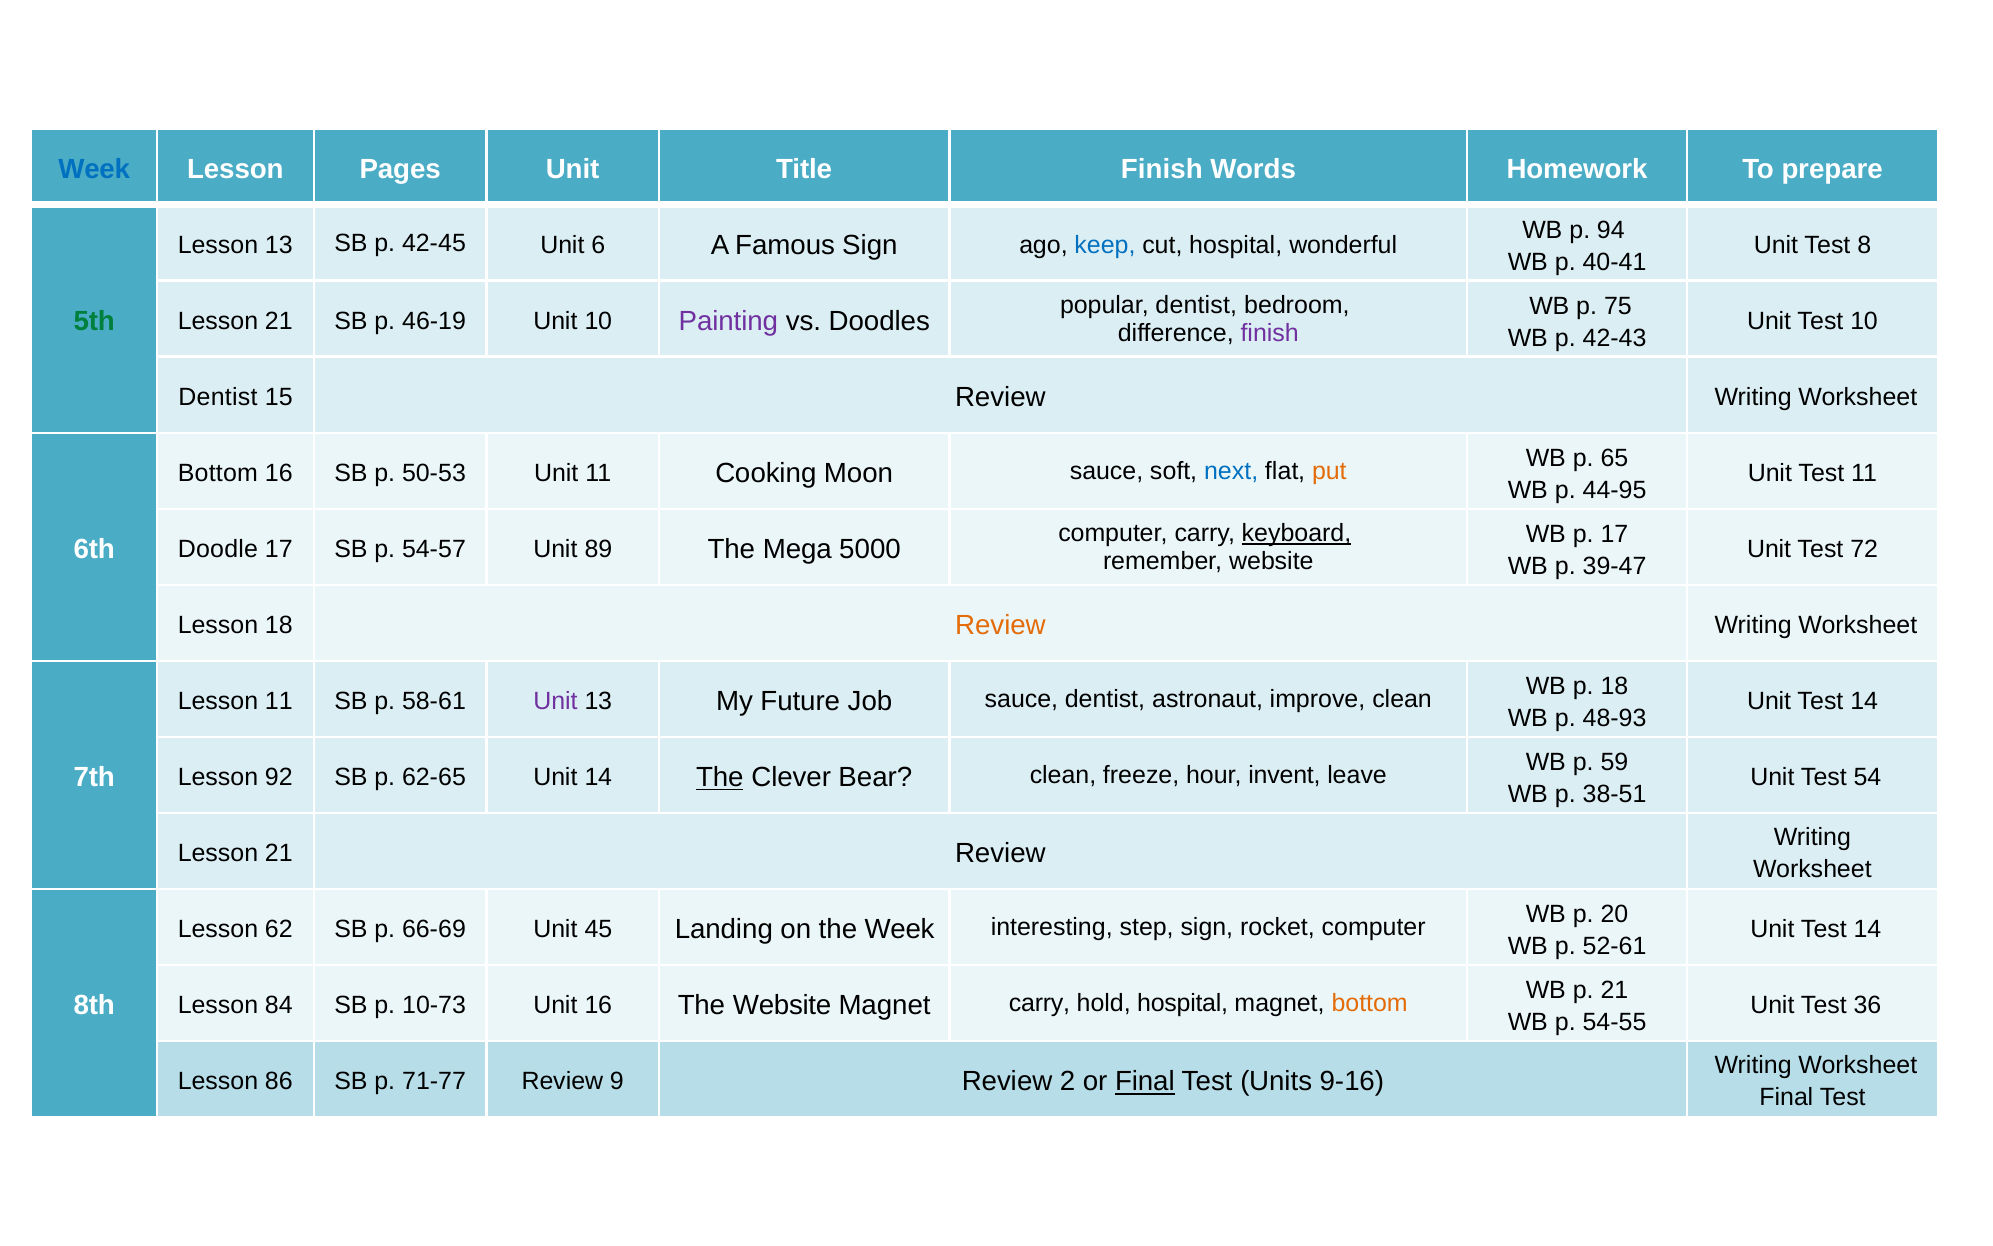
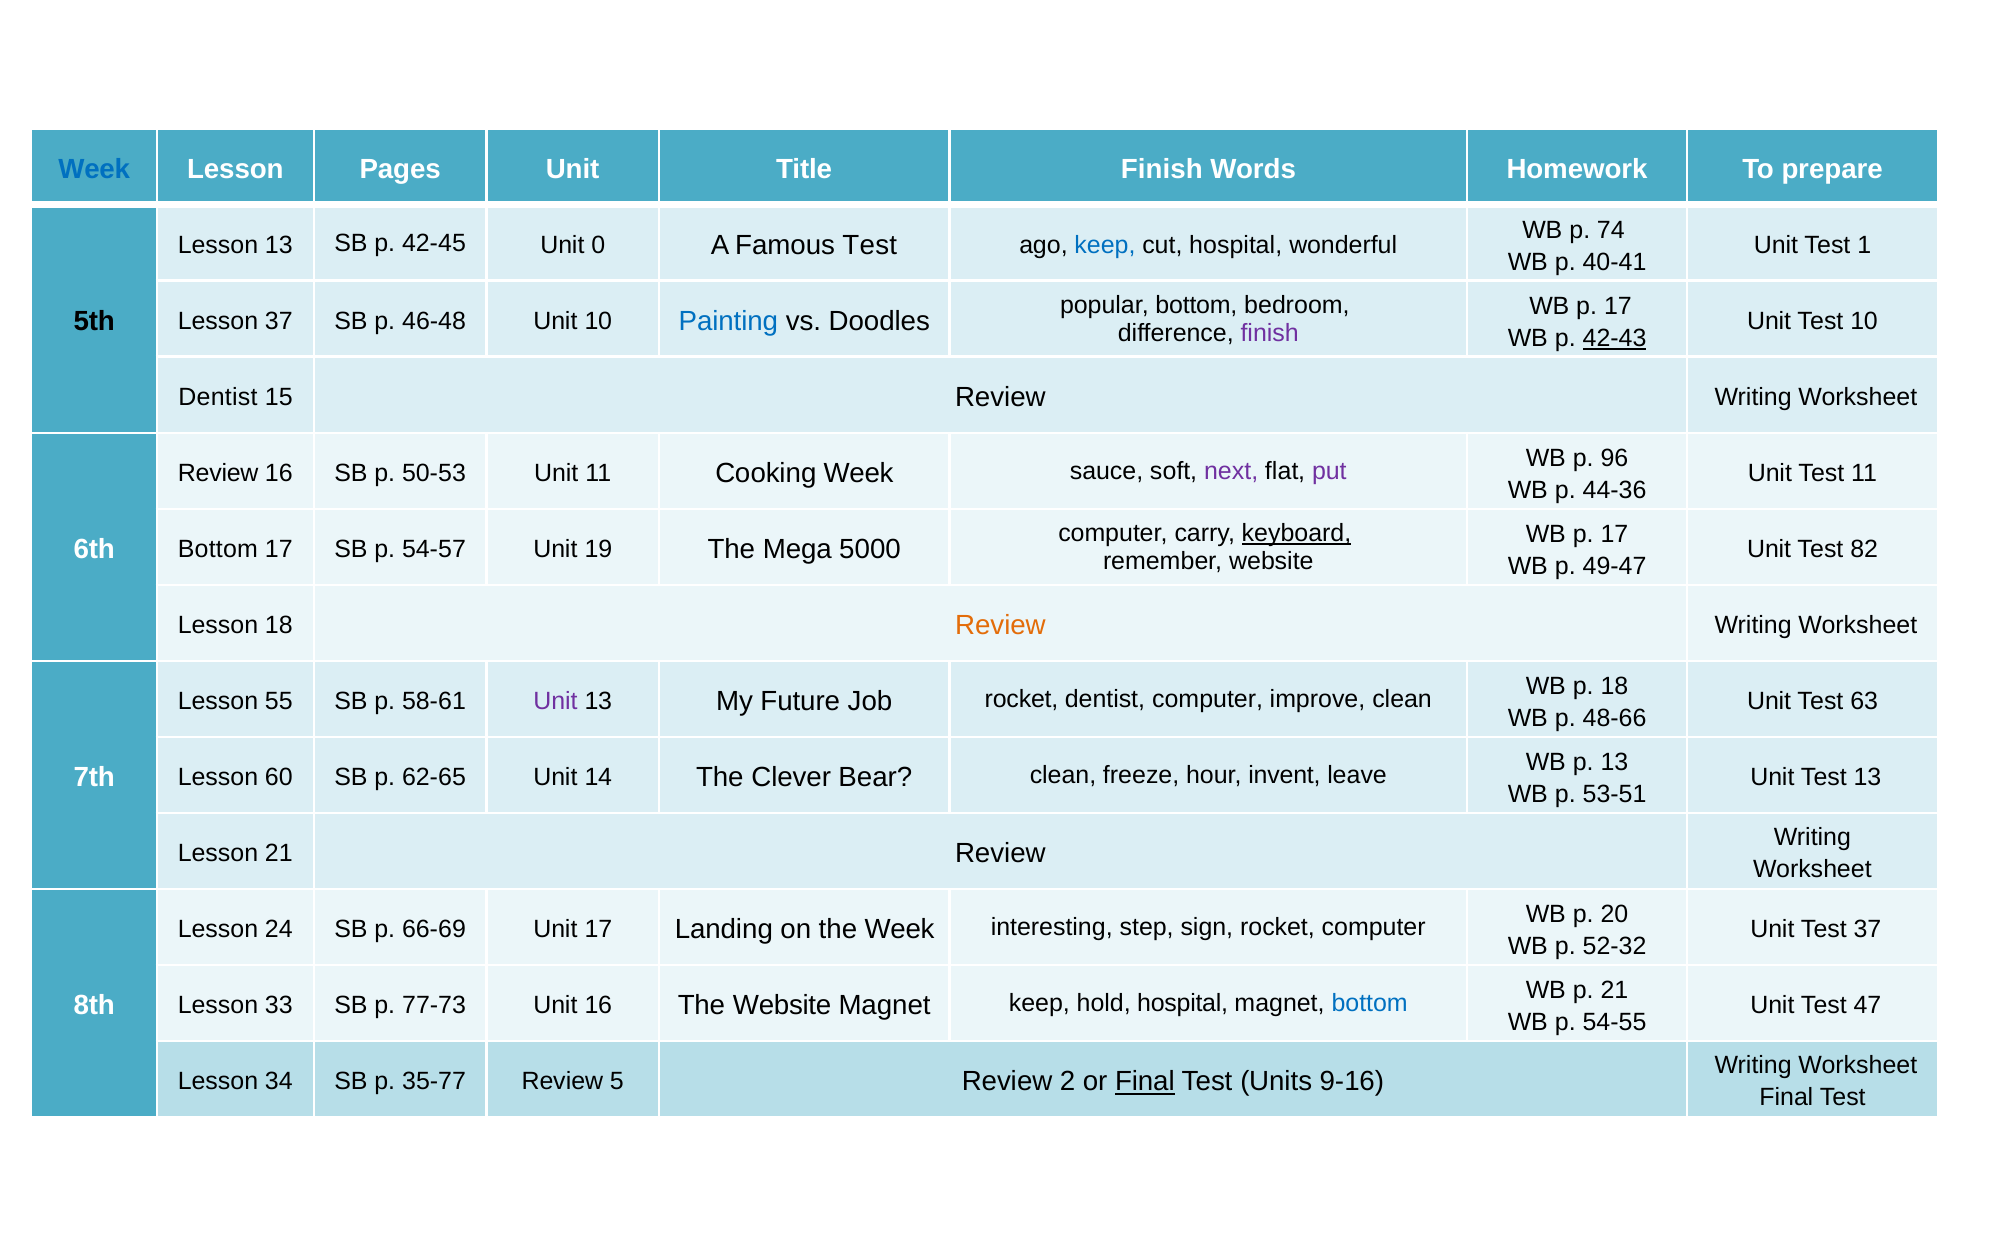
94: 94 -> 74
6: 6 -> 0
Famous Sign: Sign -> Test
8: 8 -> 1
popular dentist: dentist -> bottom
75 at (1618, 306): 75 -> 17
5th colour: green -> black
21 at (279, 321): 21 -> 37
46-19: 46-19 -> 46-48
Painting colour: purple -> blue
42-43 underline: none -> present
65: 65 -> 96
Bottom at (218, 473): Bottom -> Review
Cooking Moon: Moon -> Week
next colour: blue -> purple
put colour: orange -> purple
44-95: 44-95 -> 44-36
Doodle at (218, 549): Doodle -> Bottom
89: 89 -> 19
72: 72 -> 82
39-47: 39-47 -> 49-47
Lesson 11: 11 -> 55
Job sauce: sauce -> rocket
dentist astronaut: astronaut -> computer
14 at (1864, 701): 14 -> 63
48-93: 48-93 -> 48-66
p 59: 59 -> 13
92: 92 -> 60
The at (720, 777) underline: present -> none
Test 54: 54 -> 13
38-51: 38-51 -> 53-51
62: 62 -> 24
Unit 45: 45 -> 17
14 at (1868, 929): 14 -> 37
52-61: 52-61 -> 52-32
84: 84 -> 33
10-73: 10-73 -> 77-73
Magnet carry: carry -> keep
bottom at (1370, 1003) colour: orange -> blue
36: 36 -> 47
86: 86 -> 34
71-77: 71-77 -> 35-77
9: 9 -> 5
